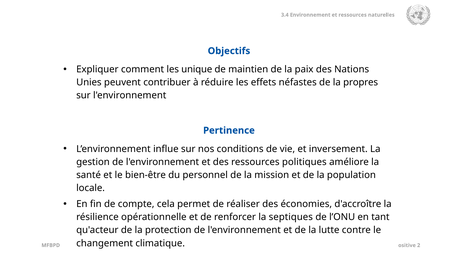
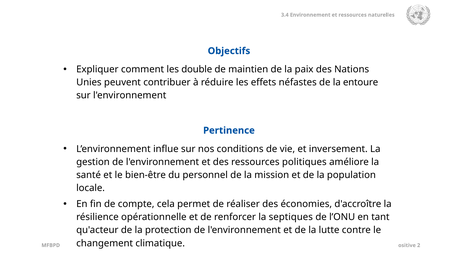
unique: unique -> double
propres: propres -> entoure
